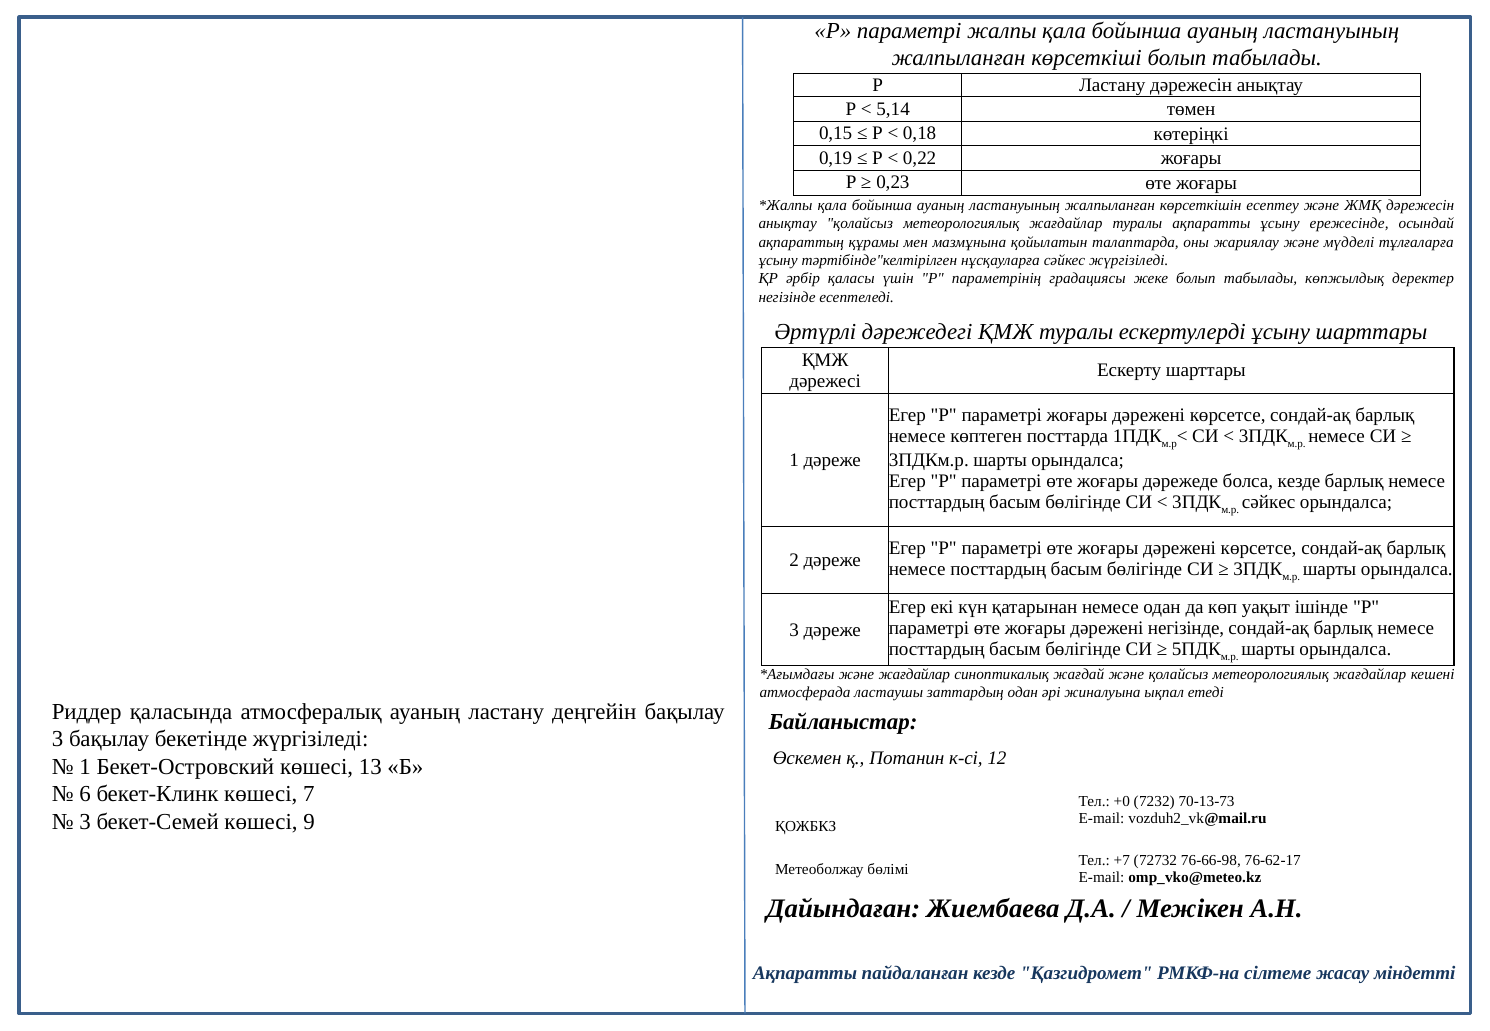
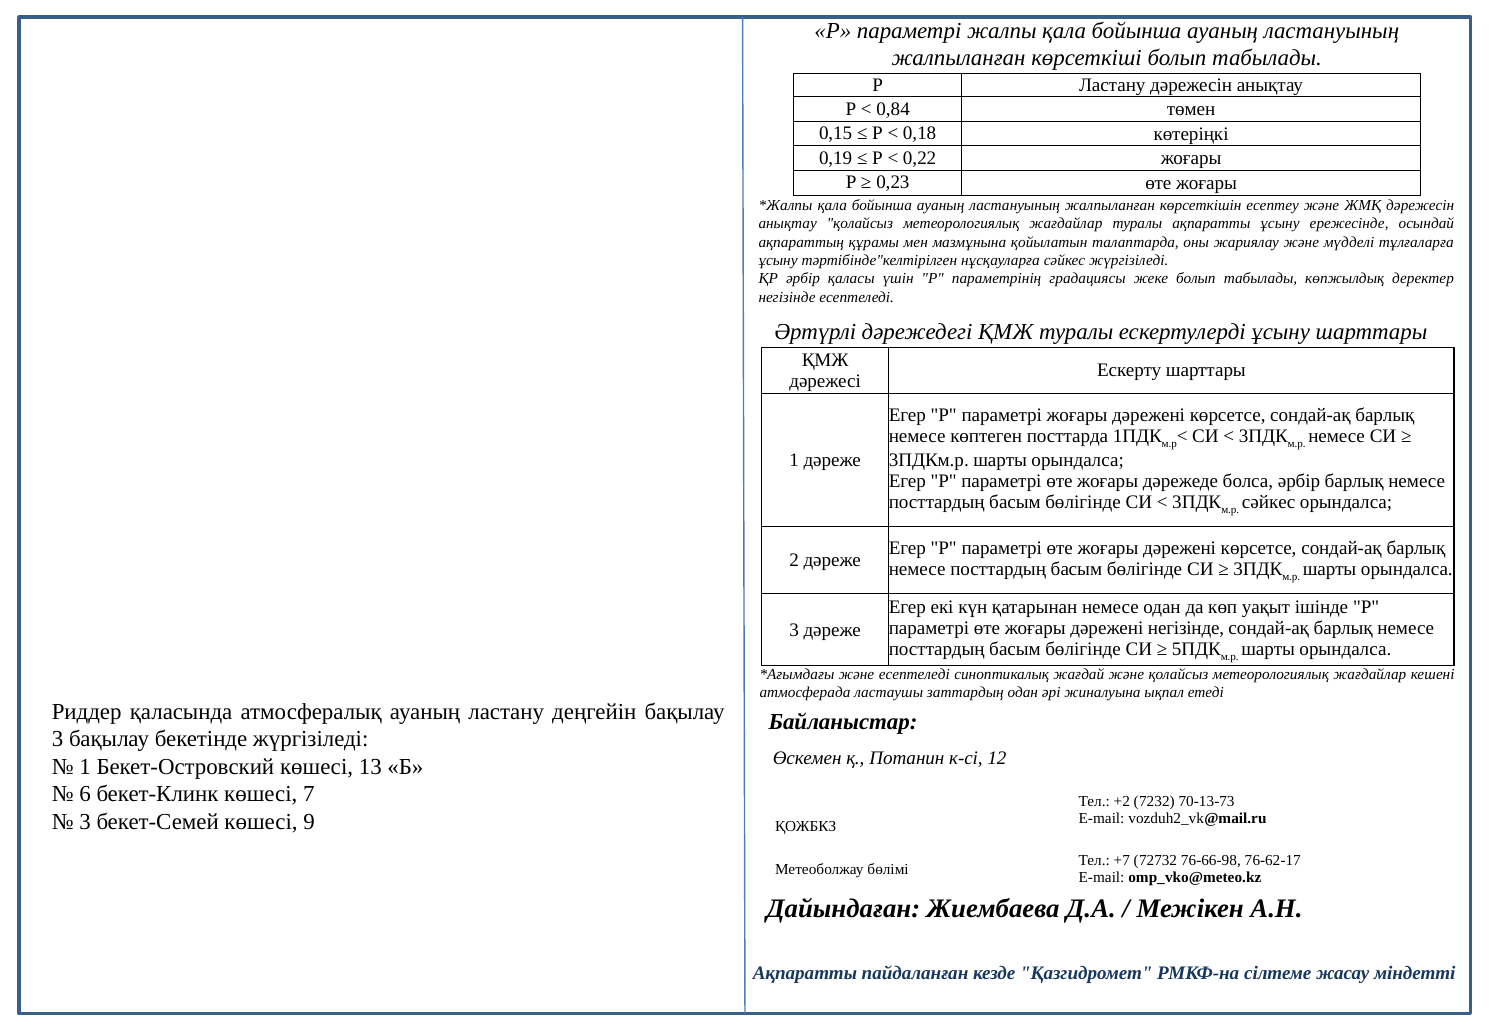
5,14: 5,14 -> 0,84
болса кезде: кезде -> әрбір
және жағдайлар: жағдайлар -> есептеледі
+0: +0 -> +2
